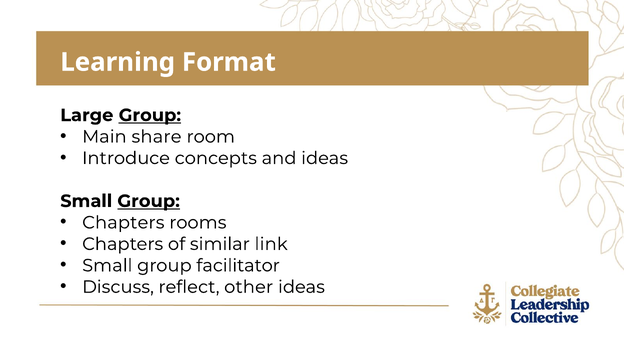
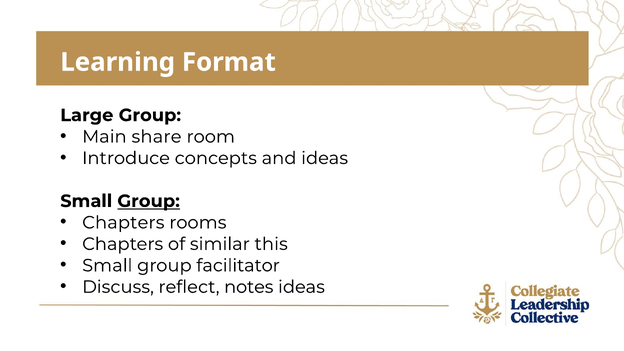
Group at (150, 115) underline: present -> none
link: link -> this
other: other -> notes
